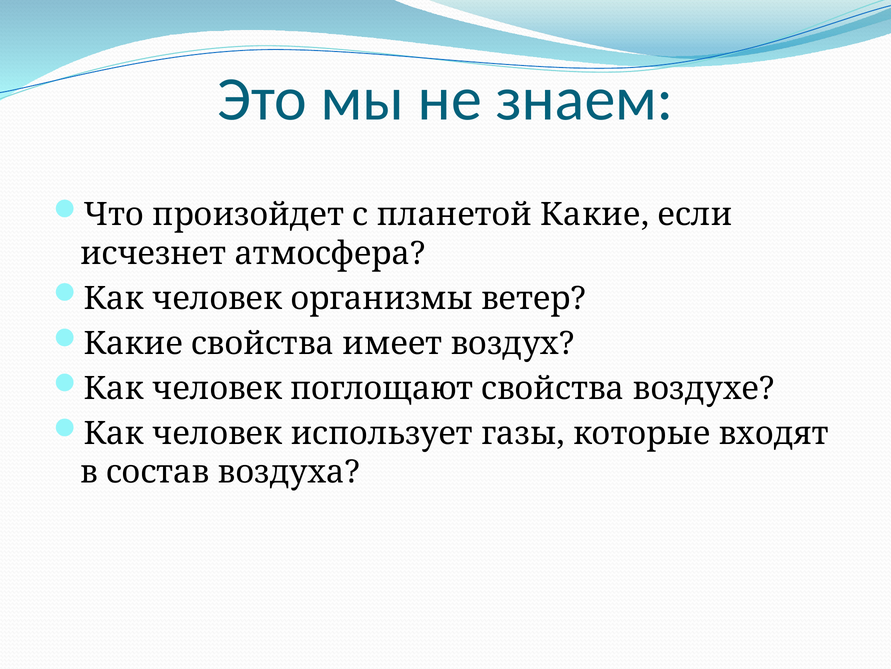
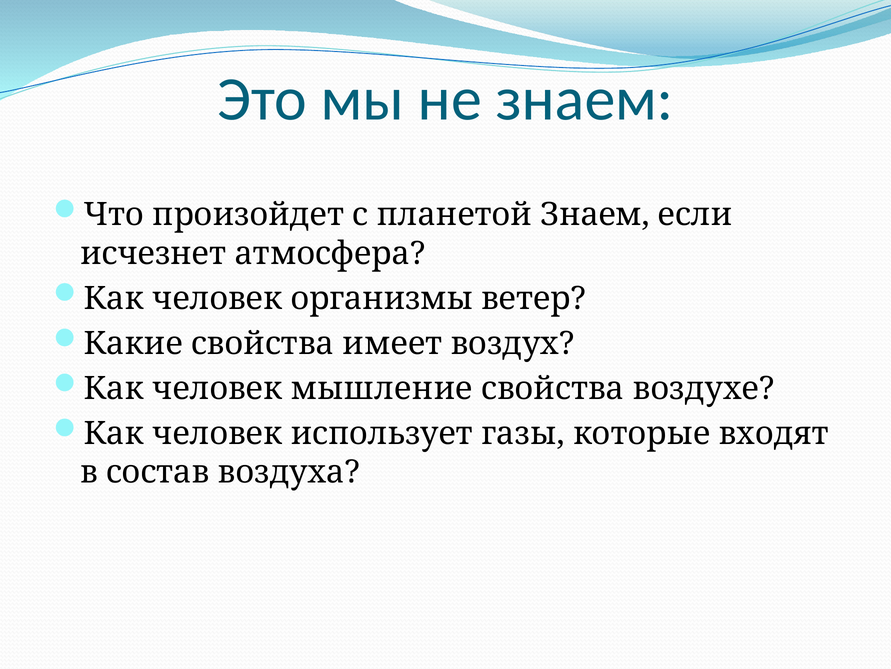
планетой Какие: Какие -> Знаем
поглощают: поглощают -> мышление
